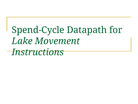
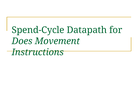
Lake: Lake -> Does
